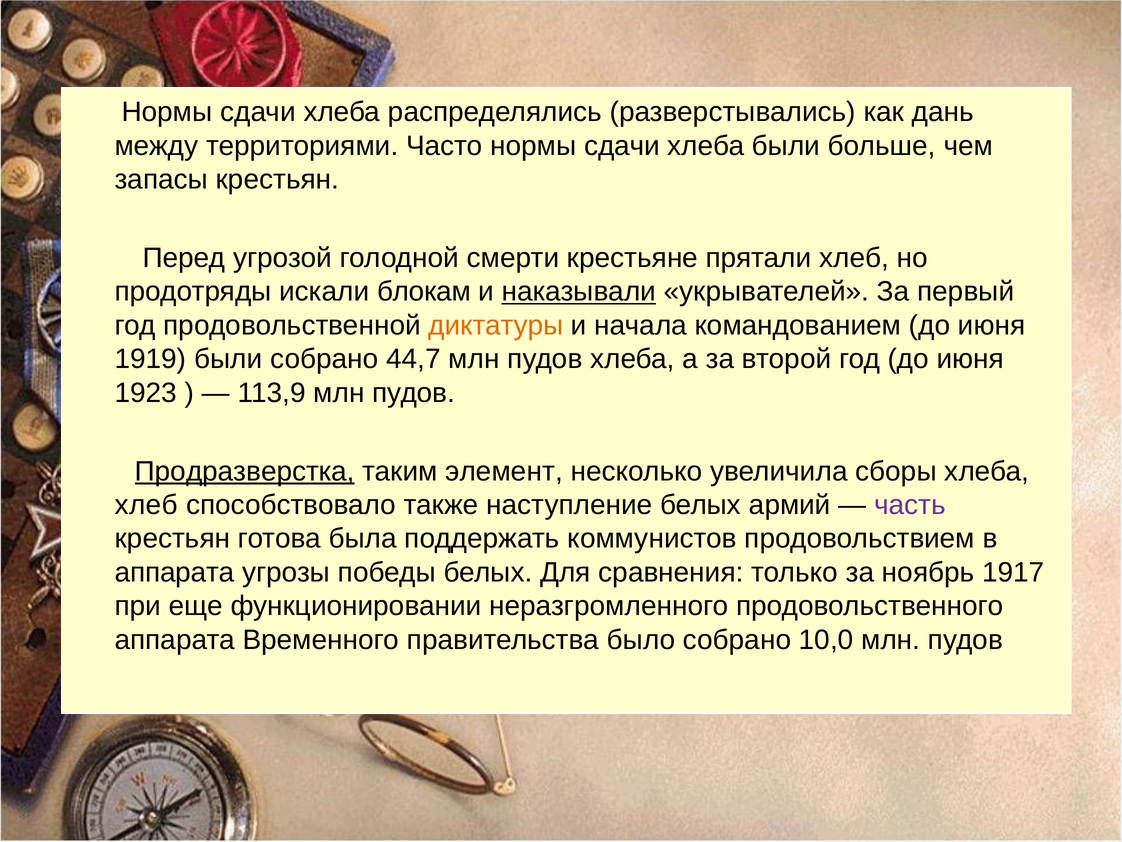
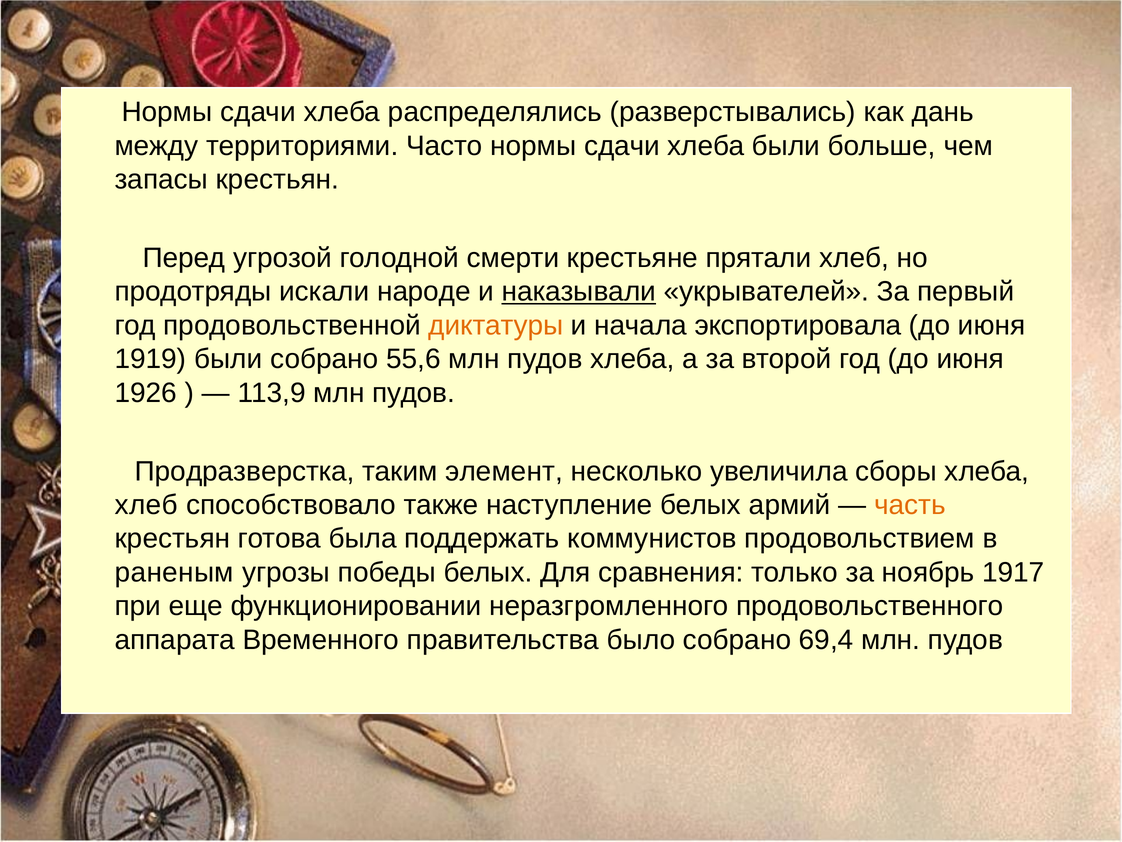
блокам: блокам -> народе
командованием: командованием -> экспортировала
44,7: 44,7 -> 55,6
1923: 1923 -> 1926
Продразверстка underline: present -> none
часть colour: purple -> orange
аппарата at (175, 572): аппарата -> раненым
10,0: 10,0 -> 69,4
